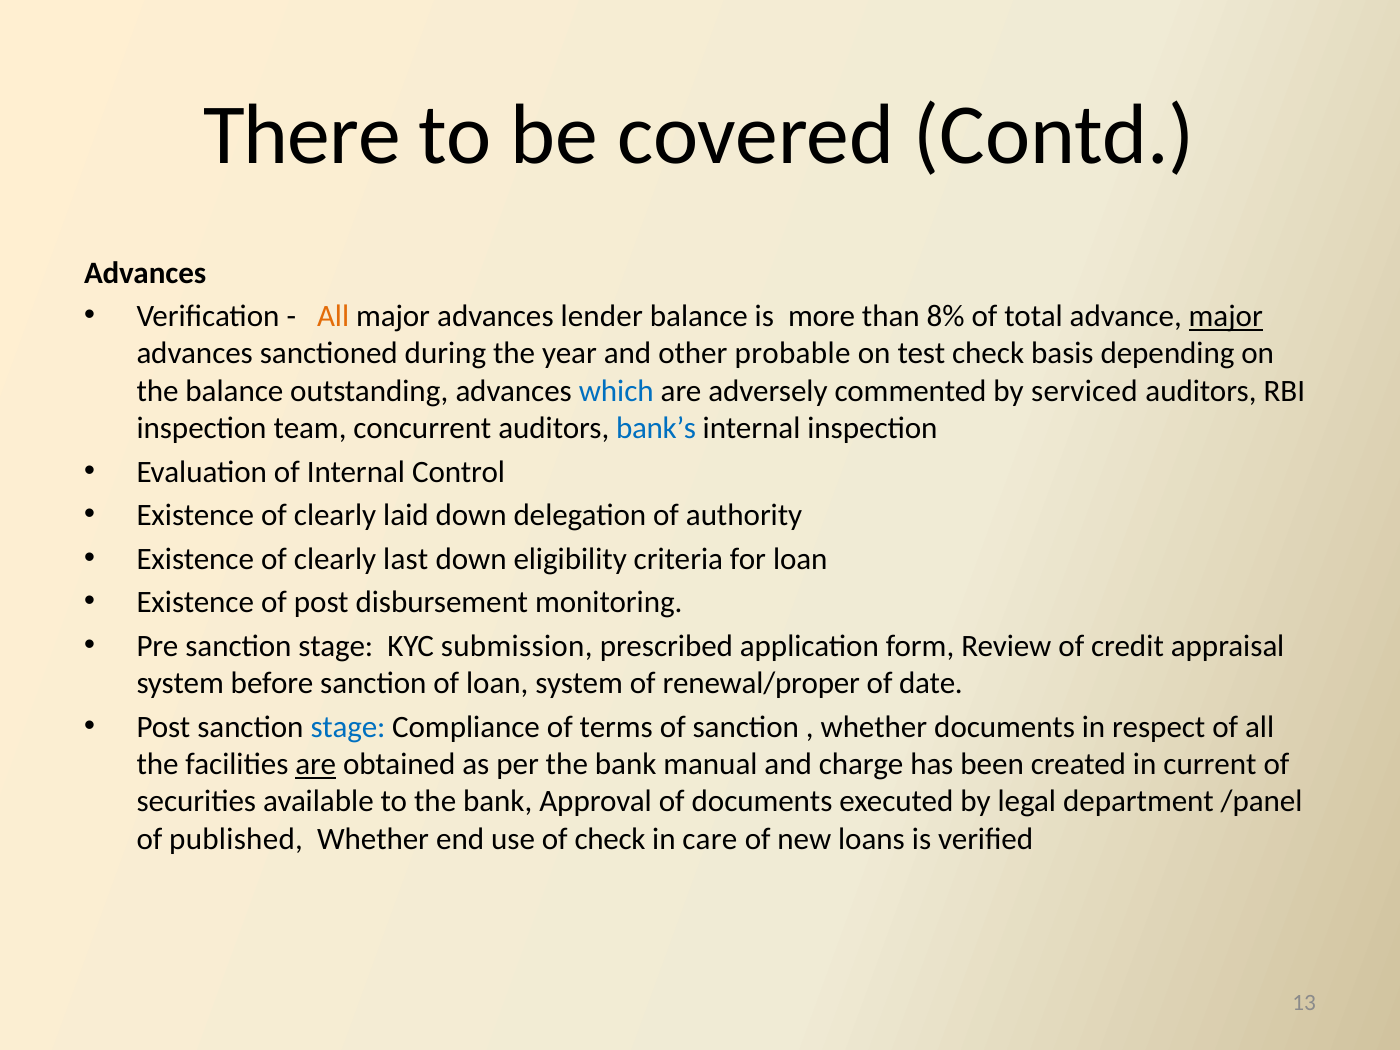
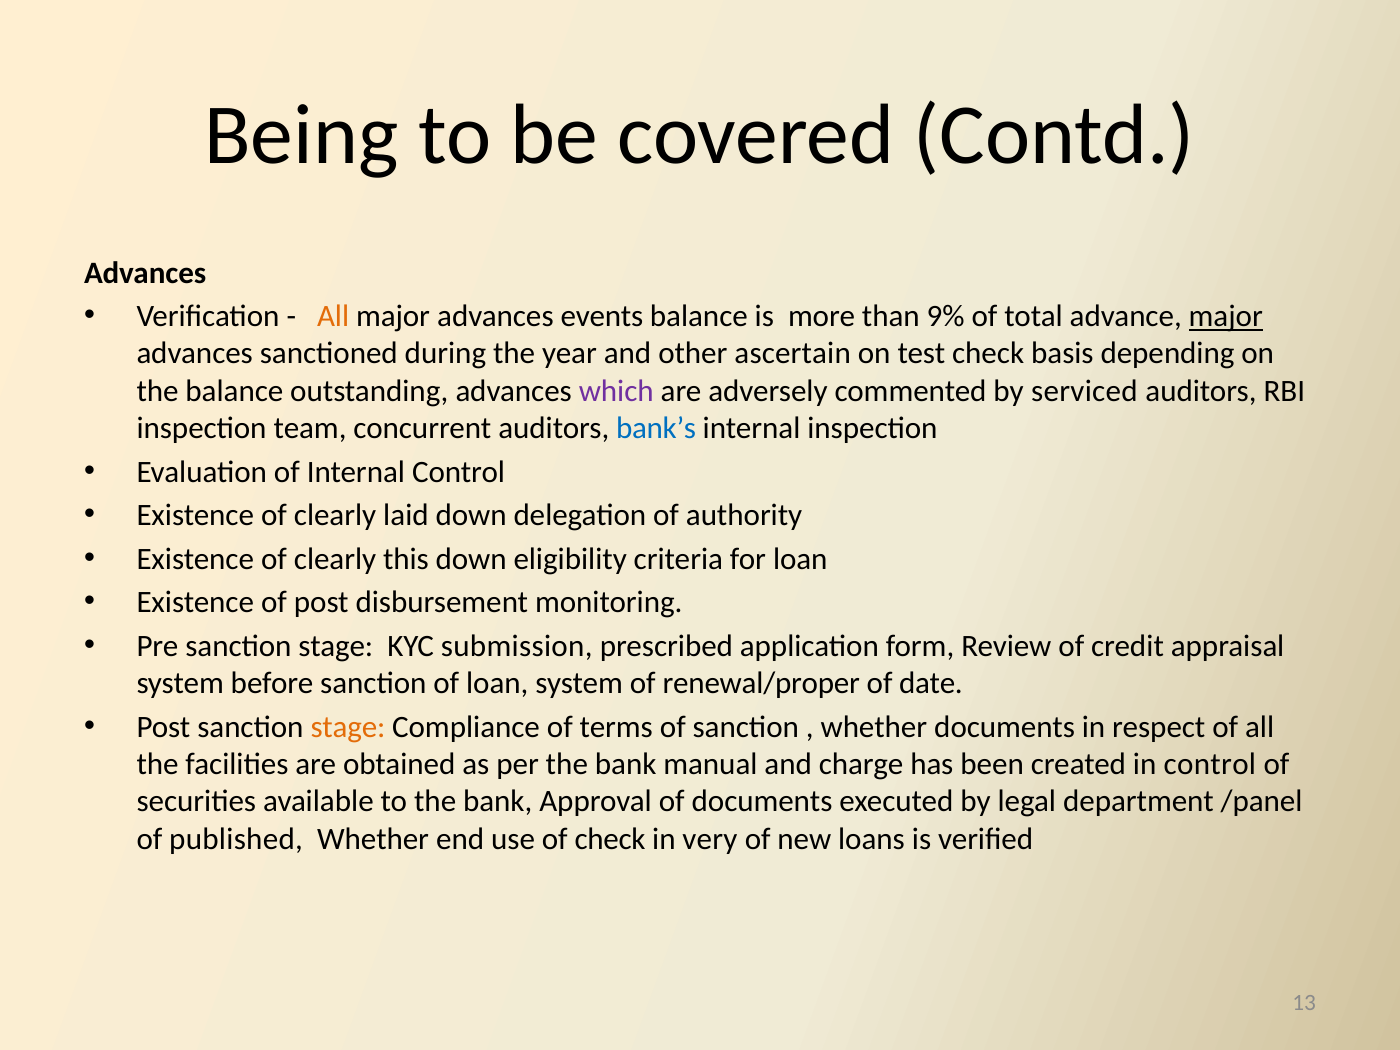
There: There -> Being
lender: lender -> events
8%: 8% -> 9%
probable: probable -> ascertain
which colour: blue -> purple
last: last -> this
stage at (348, 727) colour: blue -> orange
are at (316, 764) underline: present -> none
in current: current -> control
care: care -> very
